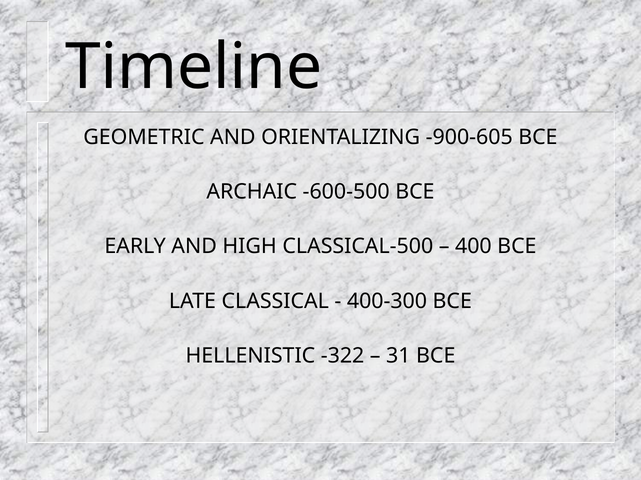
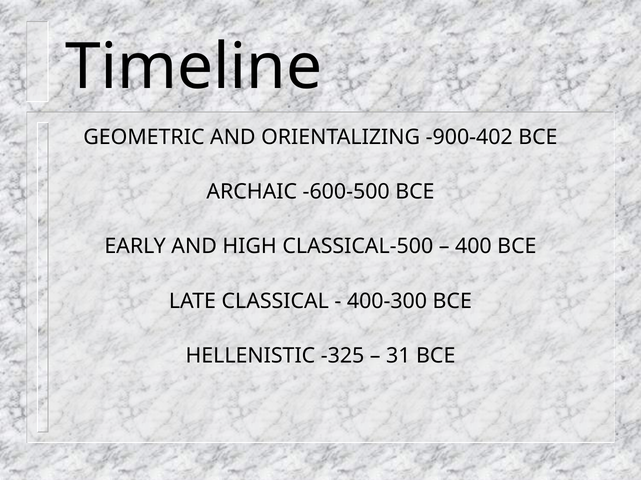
-900-605: -900-605 -> -900-402
-322: -322 -> -325
